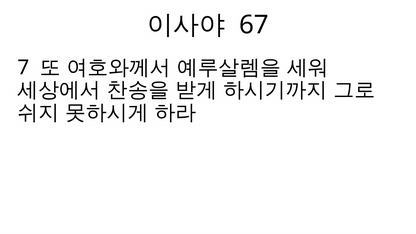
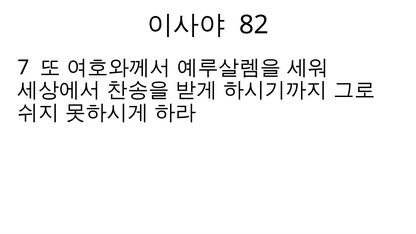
67: 67 -> 82
